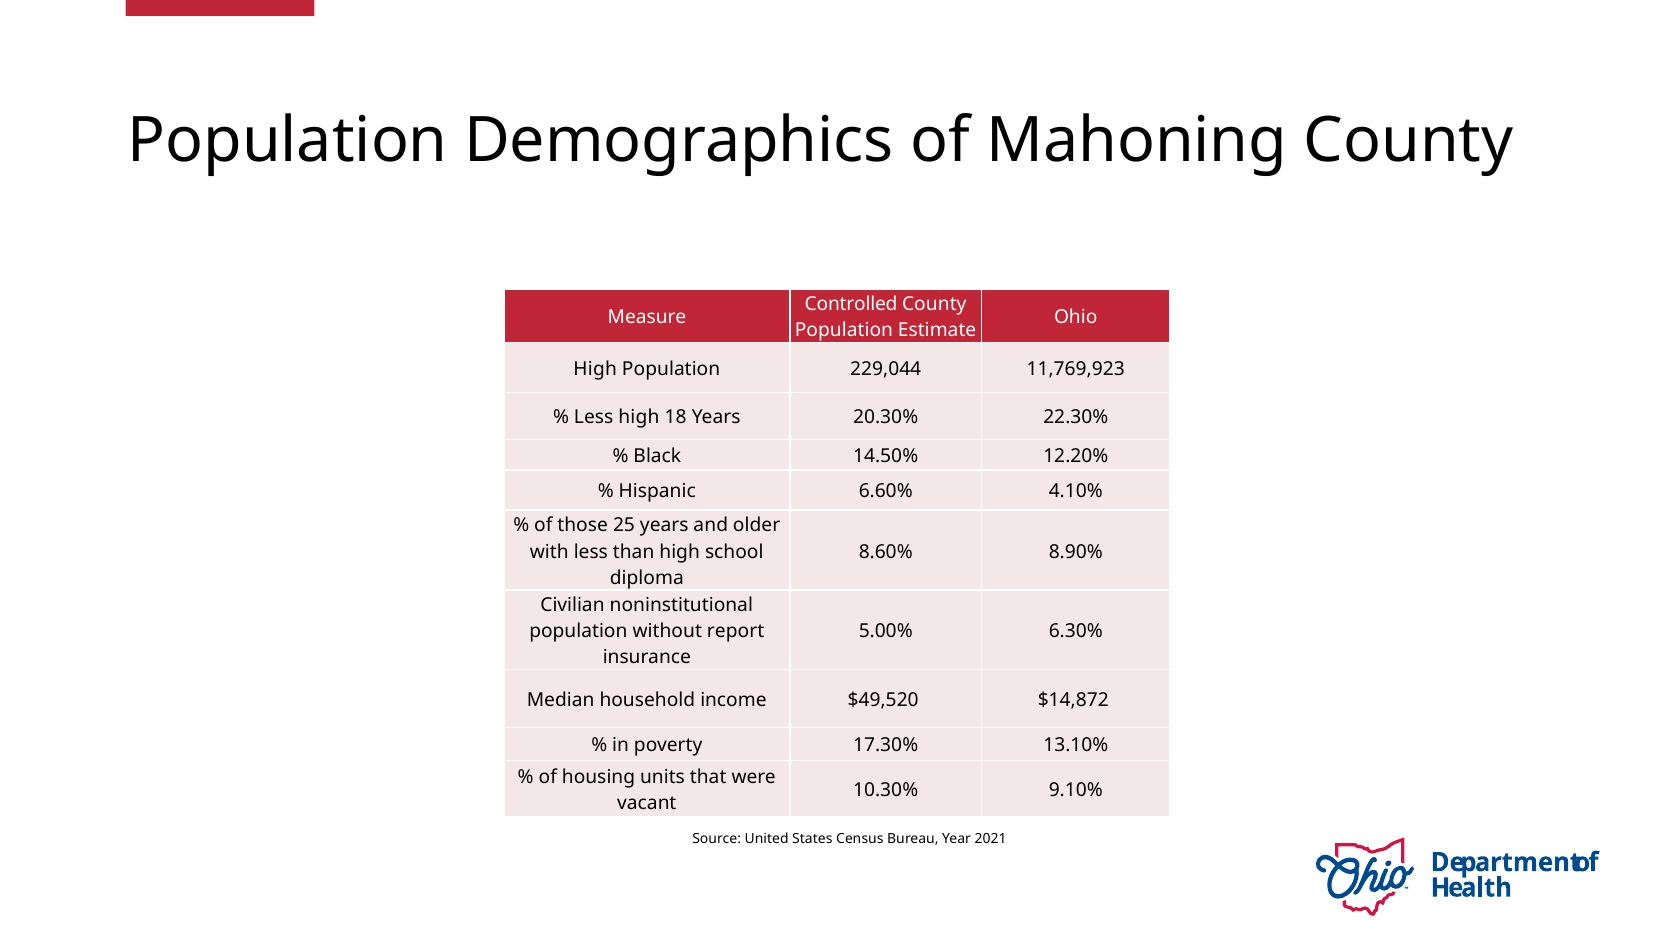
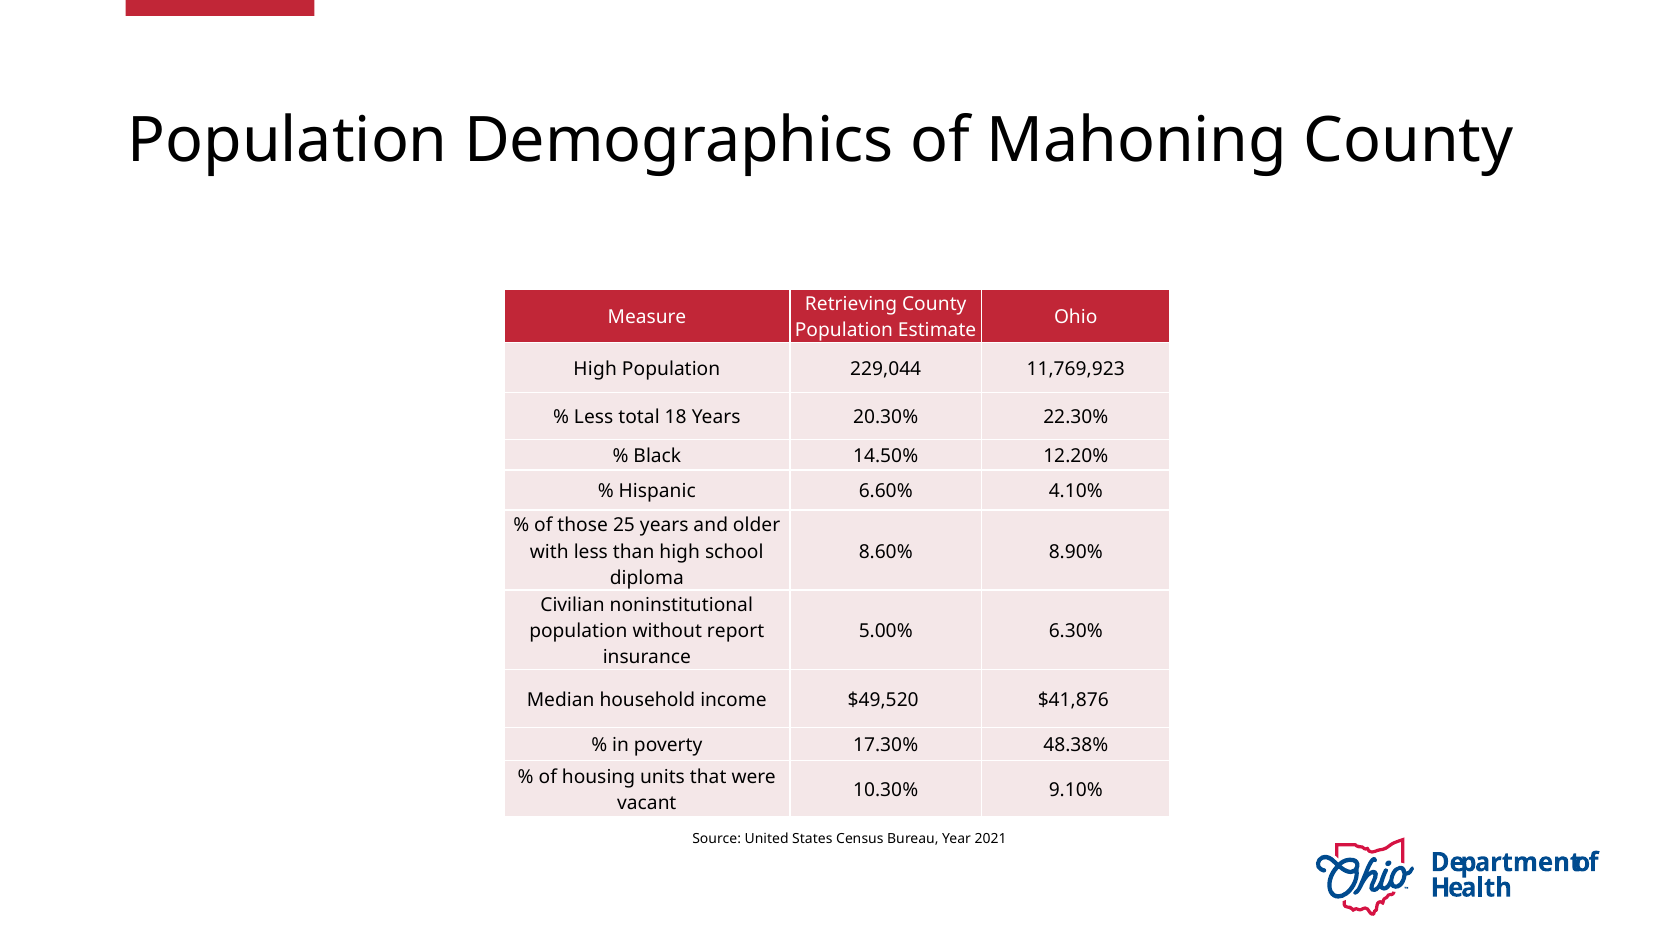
Controlled: Controlled -> Retrieving
Less high: high -> total
$14,872: $14,872 -> $41,876
13.10%: 13.10% -> 48.38%
